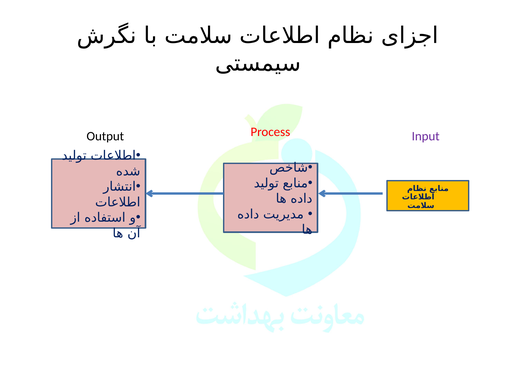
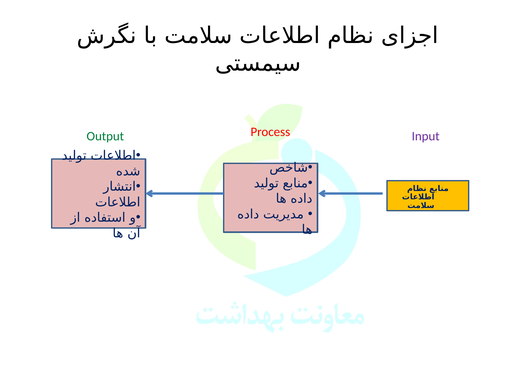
Output colour: black -> green
